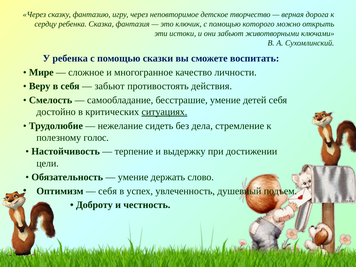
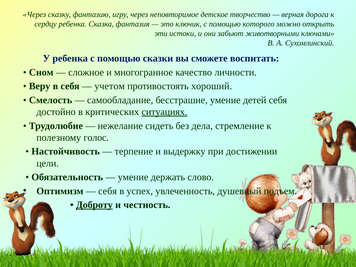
Мире: Мире -> Сном
забьют at (110, 86): забьют -> учетом
действия: действия -> хороший
Доброту underline: none -> present
